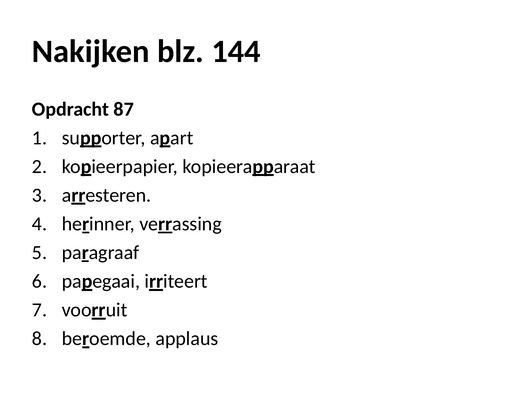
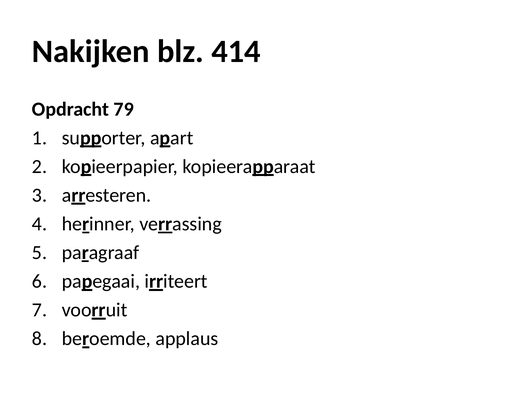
144: 144 -> 414
87: 87 -> 79
